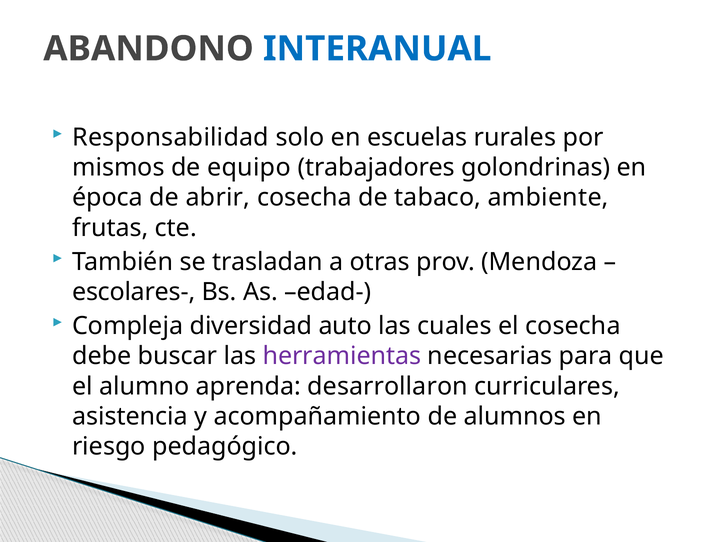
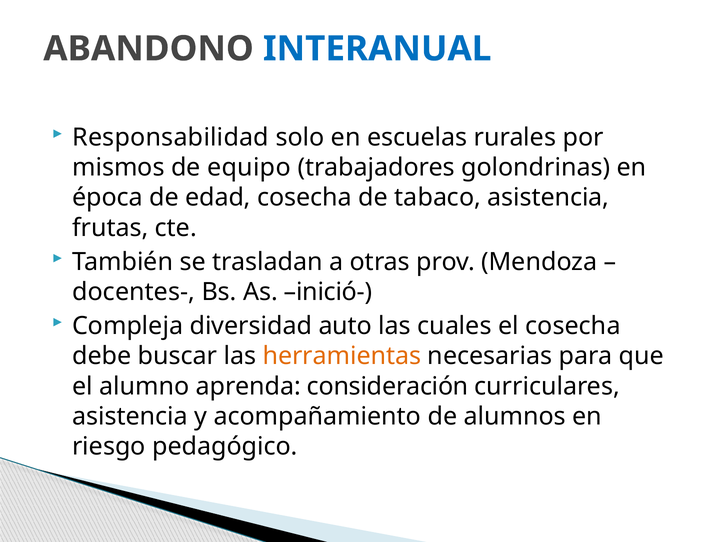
abrir: abrir -> edad
tabaco ambiente: ambiente -> asistencia
escolares-: escolares- -> docentes-
edad-: edad- -> inició-
herramientas colour: purple -> orange
desarrollaron: desarrollaron -> consideración
